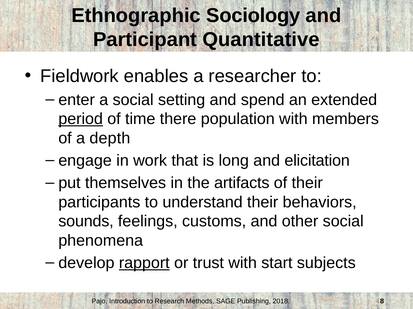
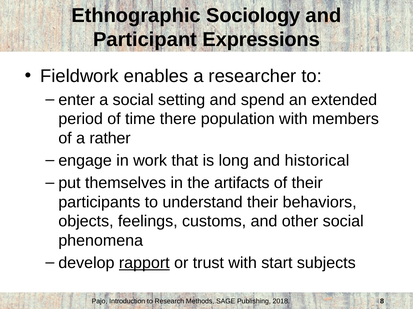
Quantitative: Quantitative -> Expressions
period underline: present -> none
depth: depth -> rather
elicitation: elicitation -> historical
sounds: sounds -> objects
